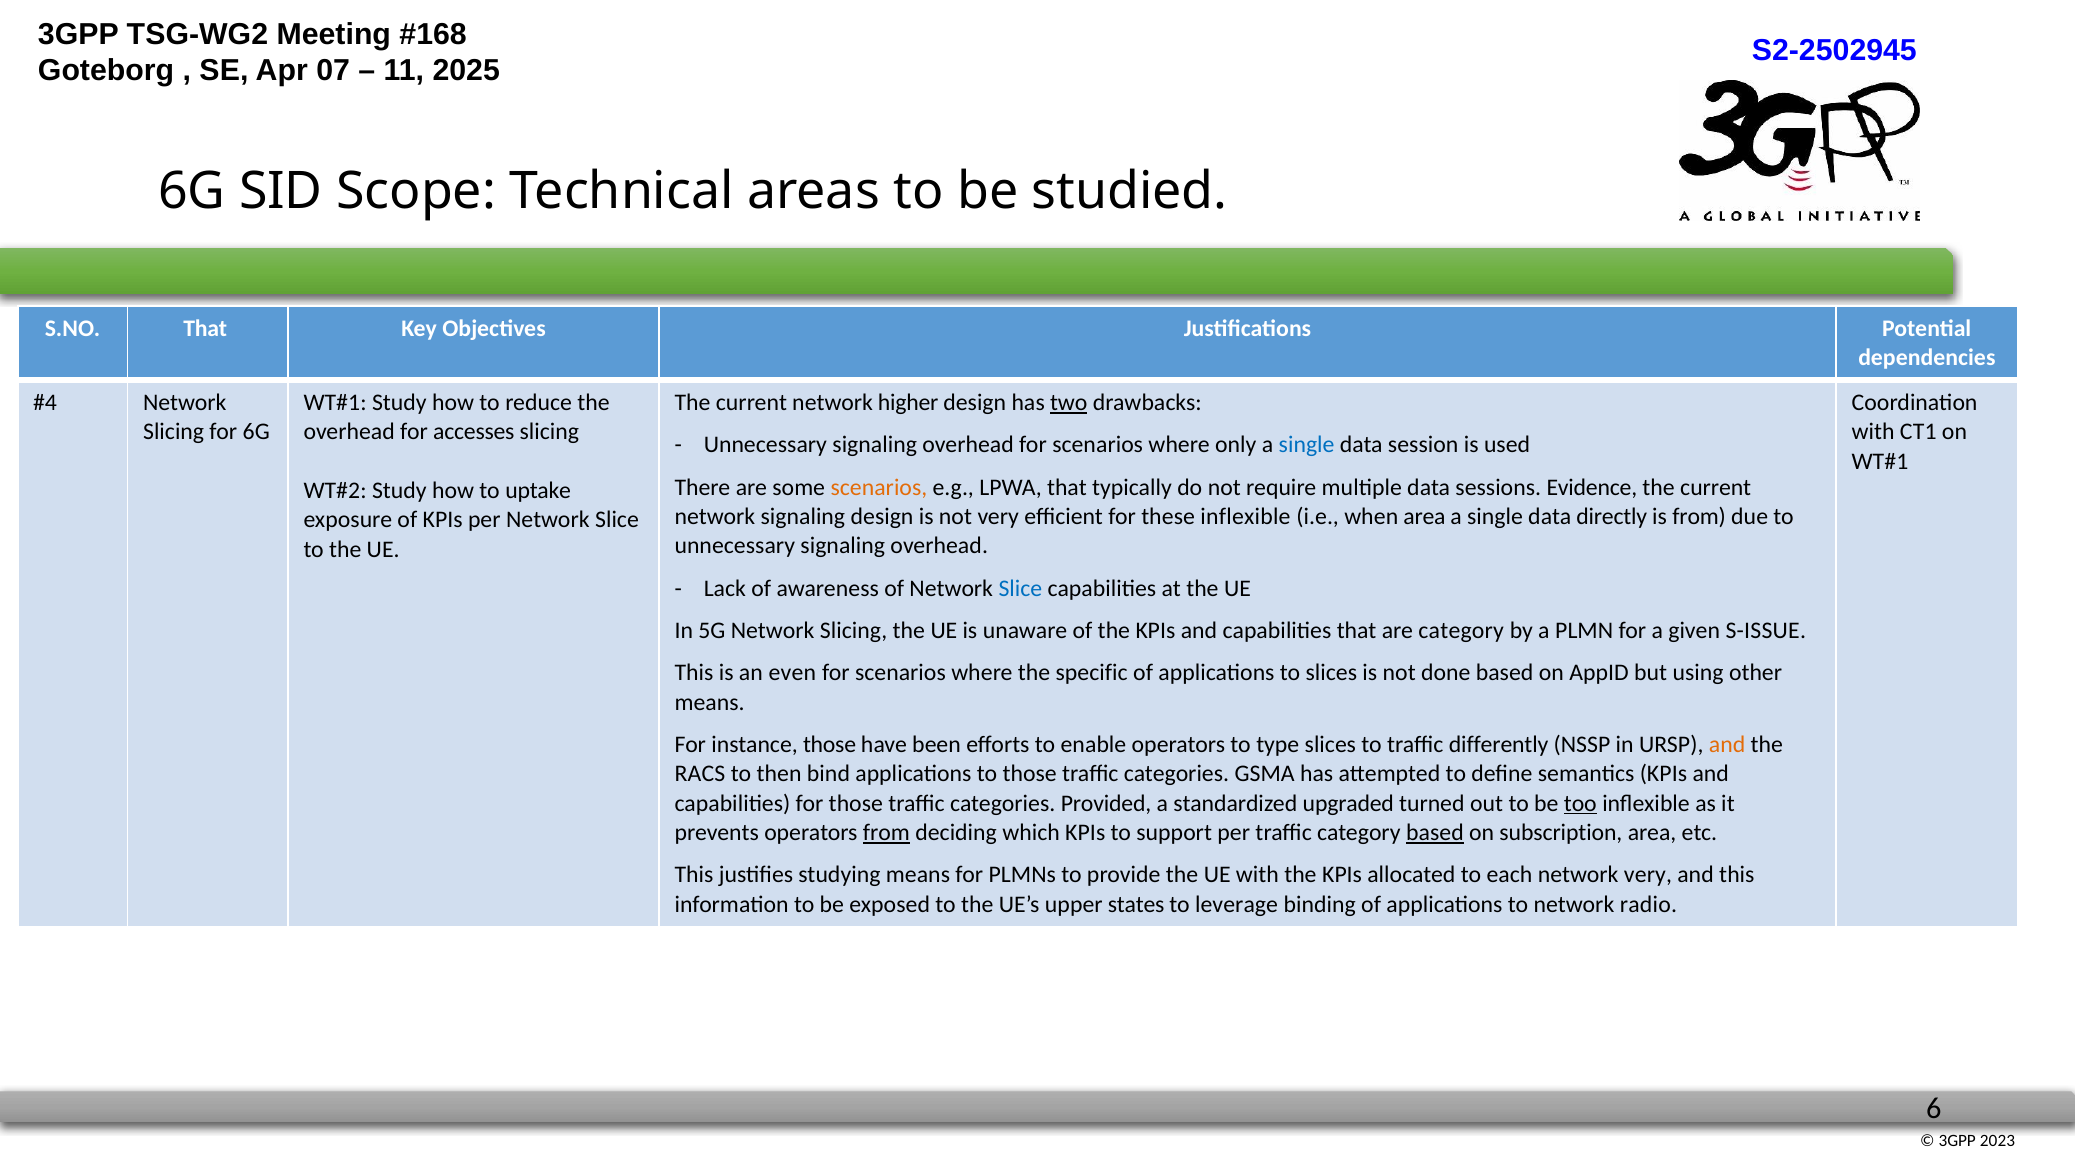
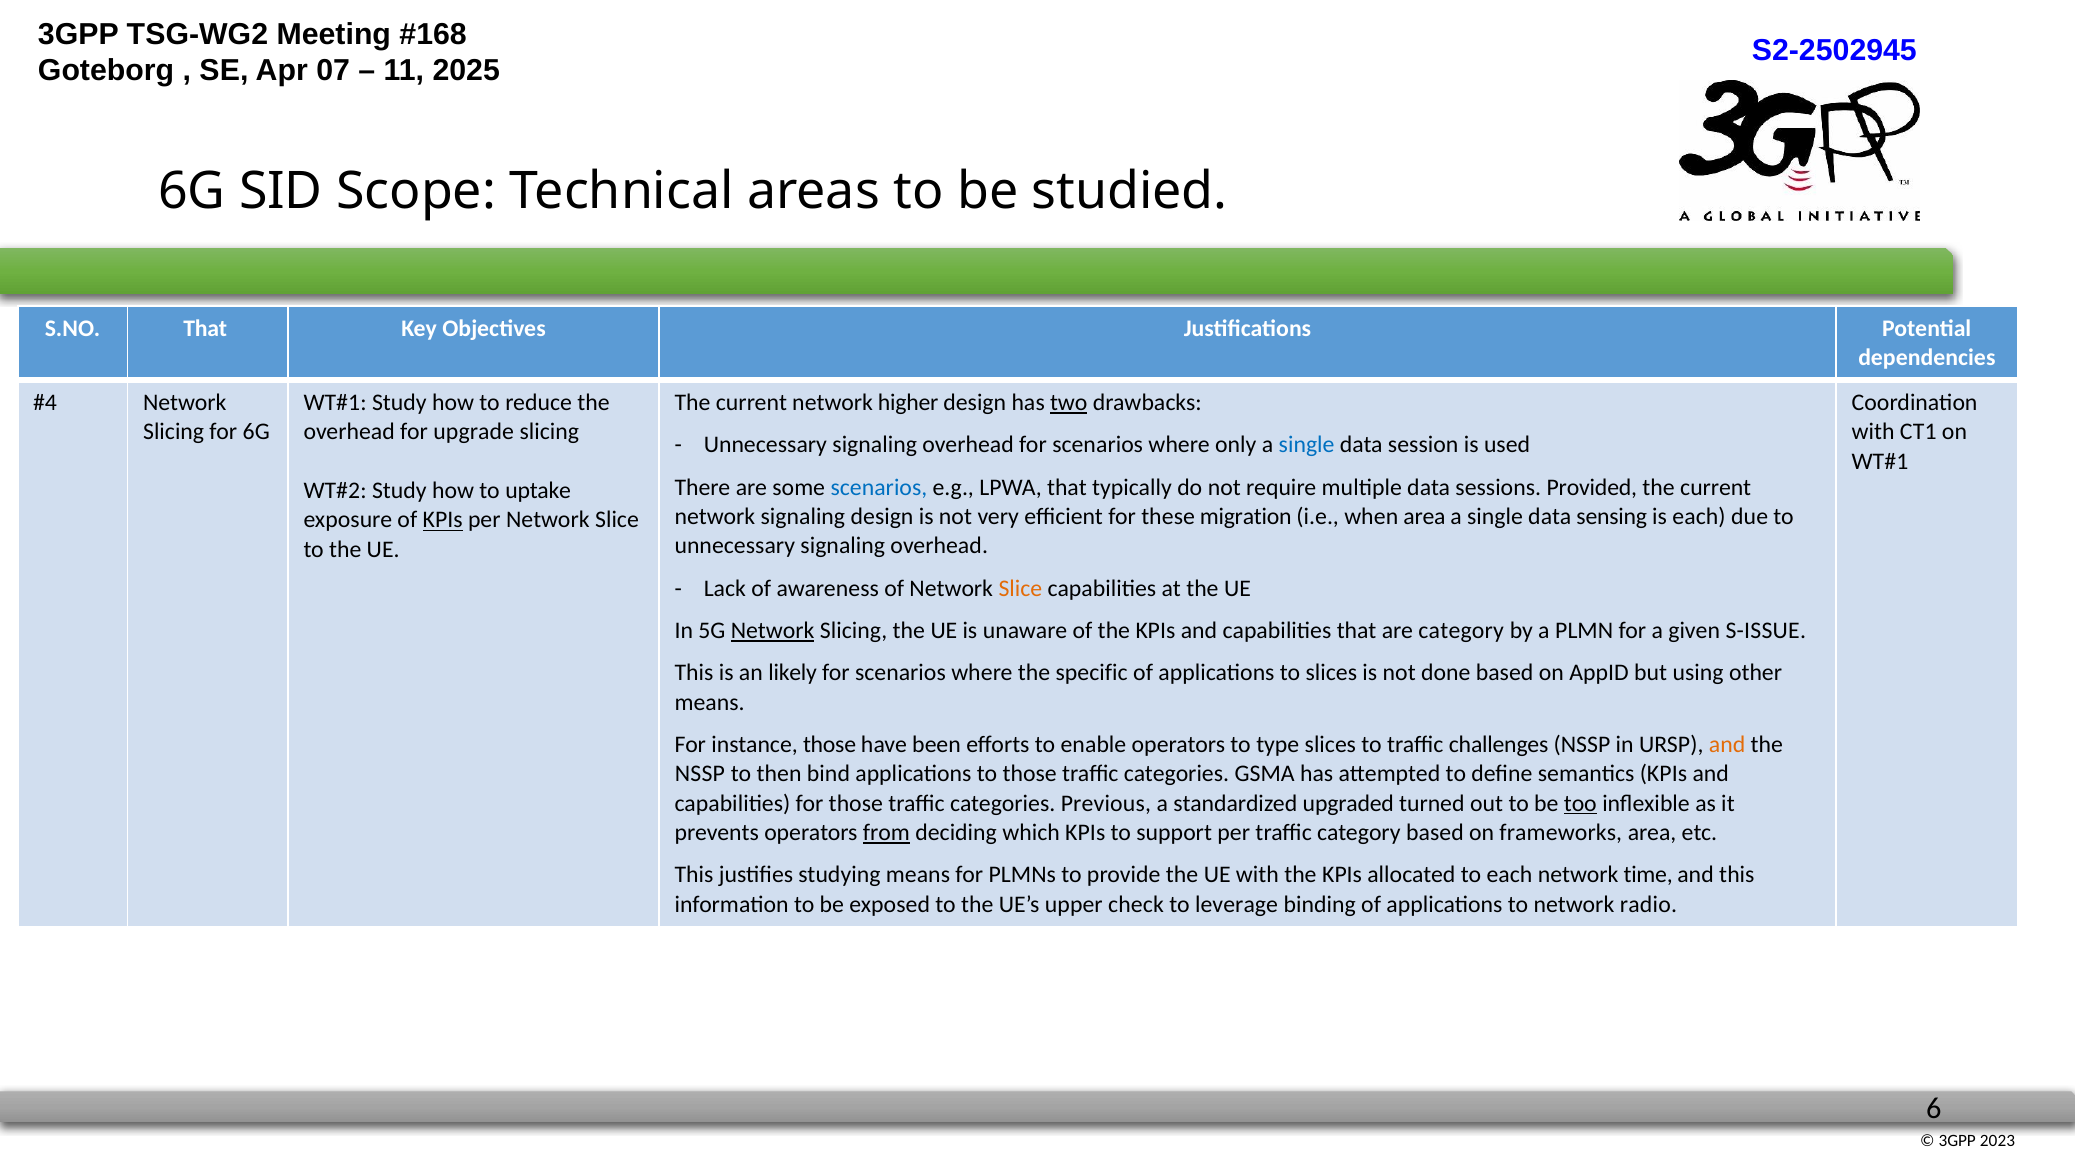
accesses: accesses -> upgrade
scenarios at (879, 487) colour: orange -> blue
Evidence: Evidence -> Provided
these inflexible: inflexible -> migration
directly: directly -> sensing
is from: from -> each
KPIs at (443, 520) underline: none -> present
Slice at (1020, 588) colour: blue -> orange
Network at (773, 631) underline: none -> present
even: even -> likely
differently: differently -> challenges
RACS at (700, 774): RACS -> NSSP
Provided: Provided -> Previous
based at (1435, 833) underline: present -> none
subscription: subscription -> frameworks
network very: very -> time
states: states -> check
